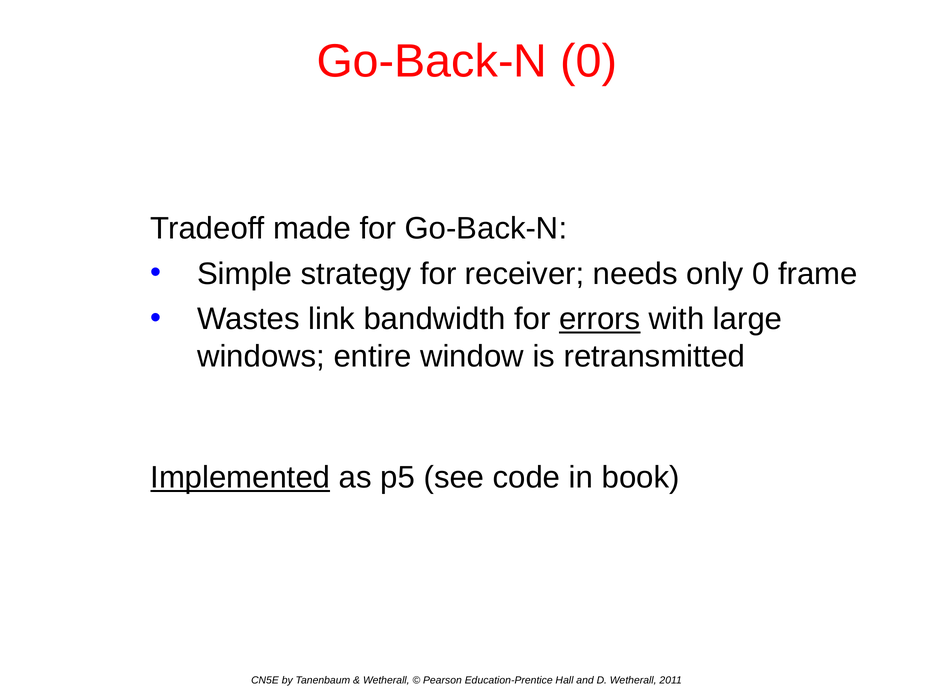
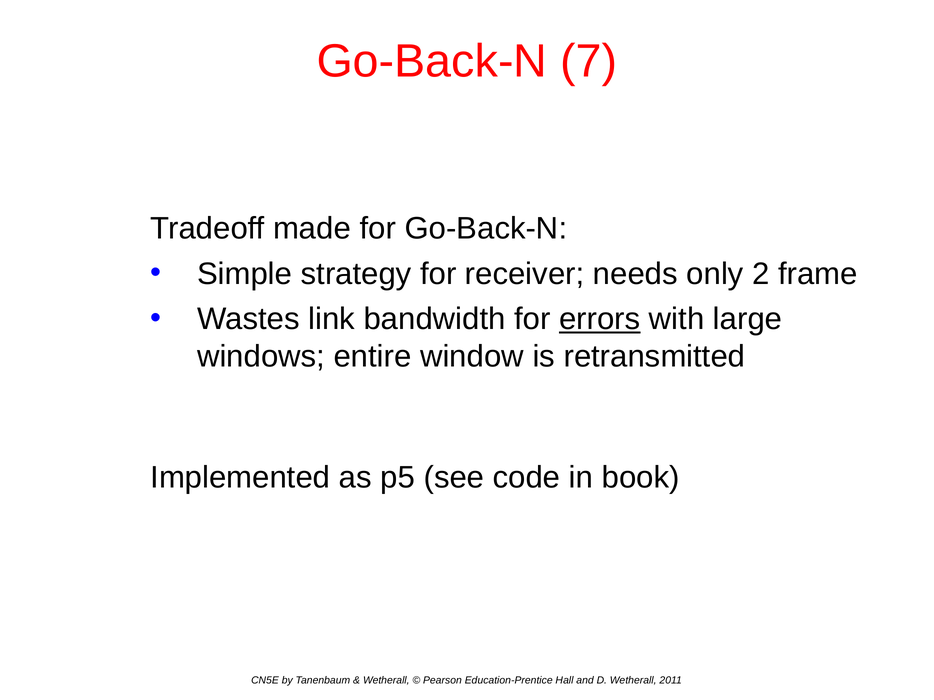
Go-Back-N 0: 0 -> 7
only 0: 0 -> 2
Implemented underline: present -> none
